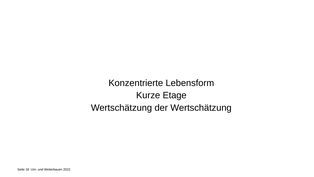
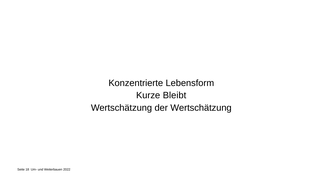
Etage: Etage -> Bleibt
